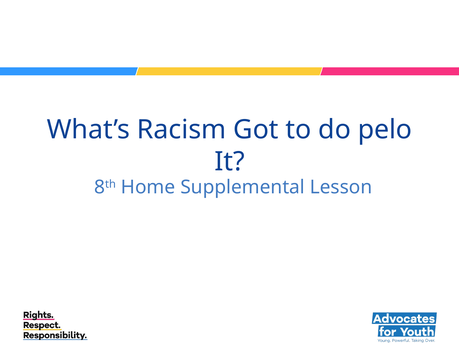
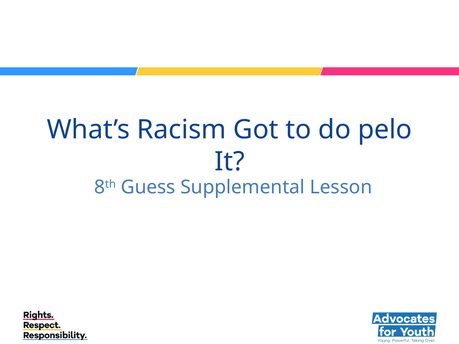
Home: Home -> Guess
